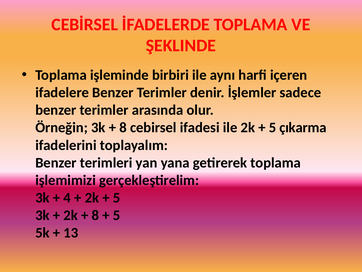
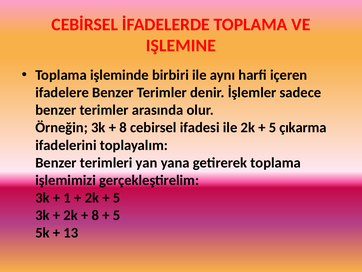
ŞEKLINDE: ŞEKLINDE -> IŞLEMINE
4: 4 -> 1
